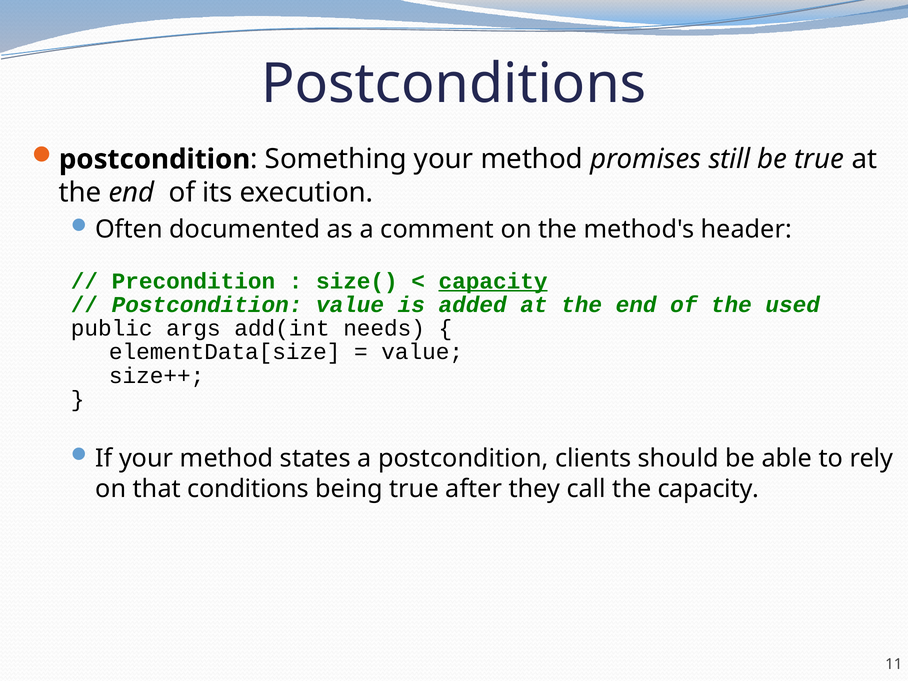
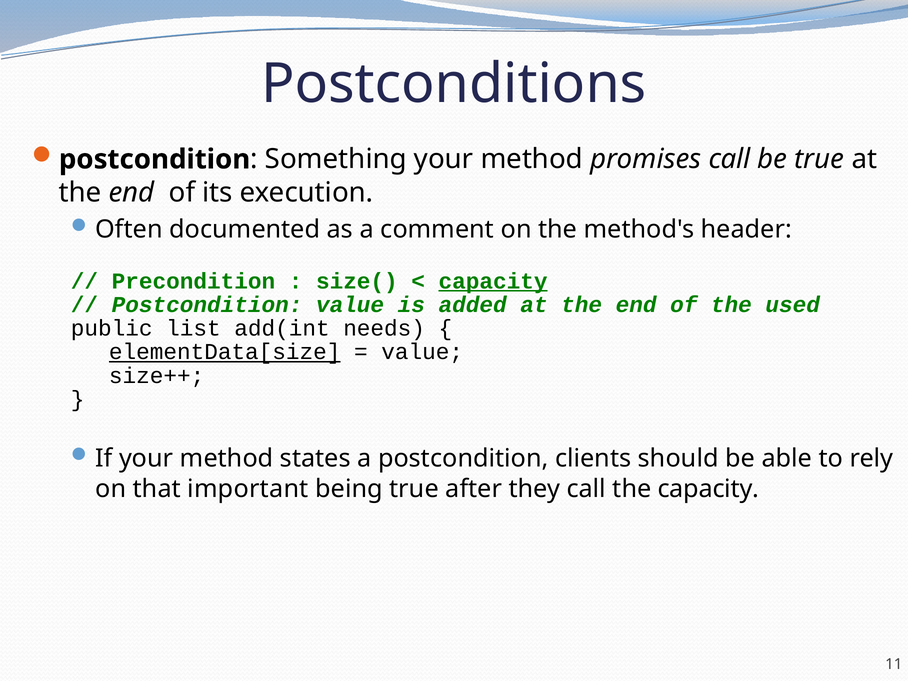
promises still: still -> call
args: args -> list
elementData[size underline: none -> present
conditions: conditions -> important
